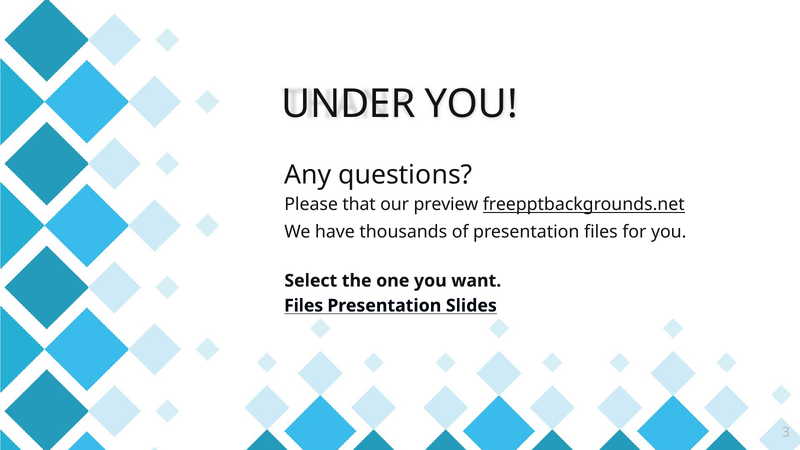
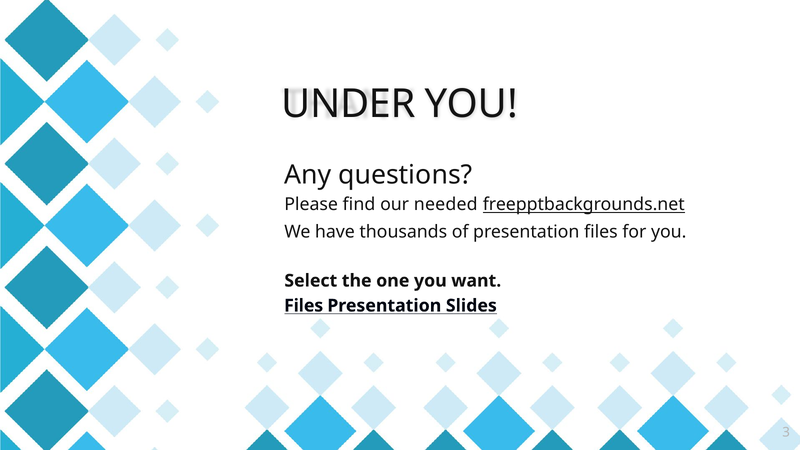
that: that -> find
preview: preview -> needed
